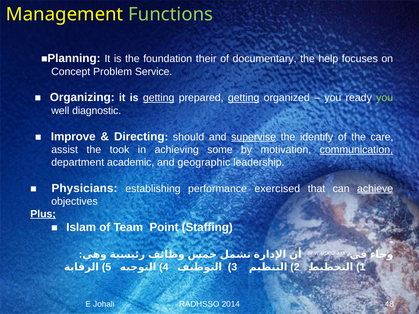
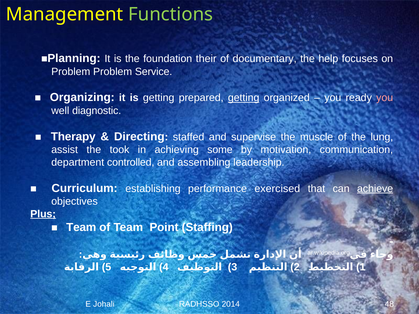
Concept at (71, 72): Concept -> Problem
getting at (159, 98) underline: present -> none
you at (385, 98) colour: light green -> pink
Improve: Improve -> Therapy
should: should -> staffed
supervise underline: present -> none
identify: identify -> muscle
care: care -> lung
communication underline: present -> none
academic: academic -> controlled
geographic: geographic -> assembling
Physicians: Physicians -> Curriculum
Islam at (81, 227): Islam -> Team
